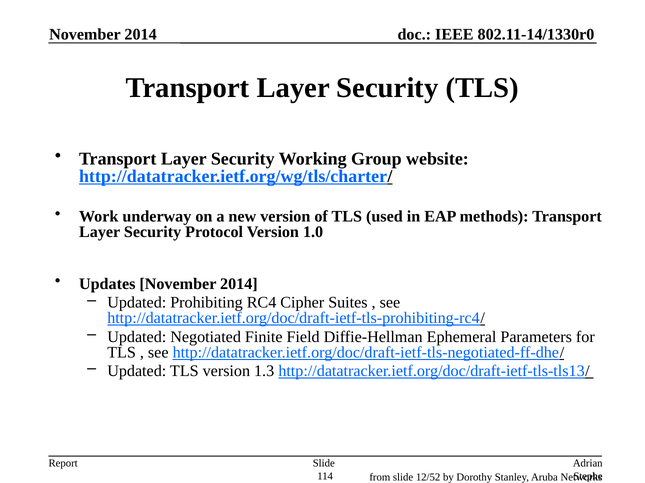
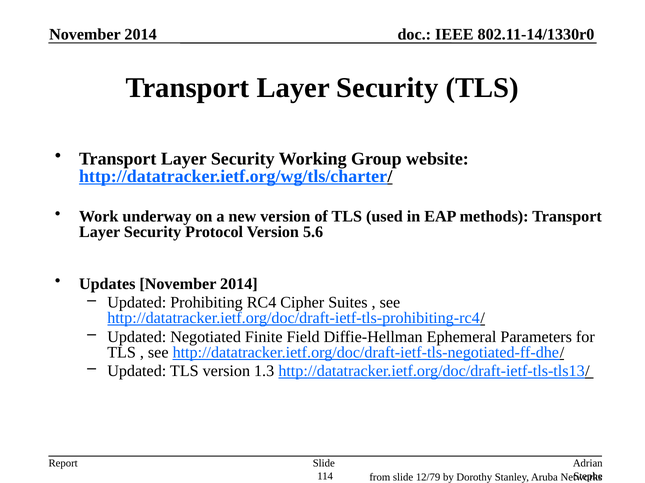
1.0: 1.0 -> 5.6
12/52: 12/52 -> 12/79
